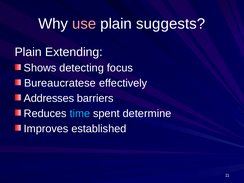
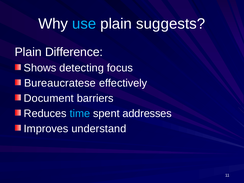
use colour: pink -> light blue
Extending: Extending -> Difference
Addresses: Addresses -> Document
determine: determine -> addresses
established: established -> understand
